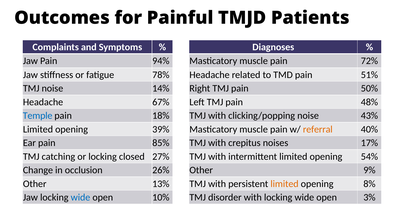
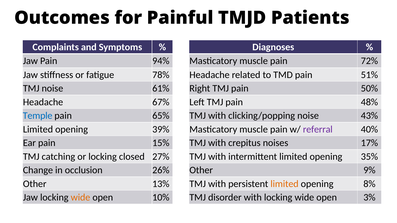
14%: 14% -> 61%
18%: 18% -> 65%
referral colour: orange -> purple
85%: 85% -> 15%
54%: 54% -> 35%
wide at (80, 198) colour: blue -> orange
